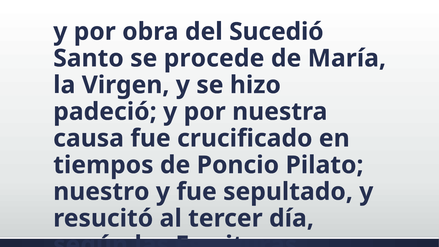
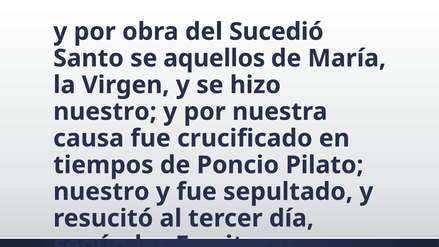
procede: procede -> aquellos
padeció at (105, 112): padeció -> nuestro
